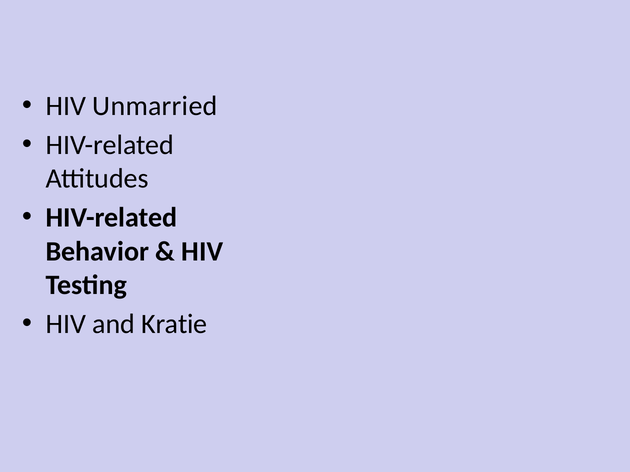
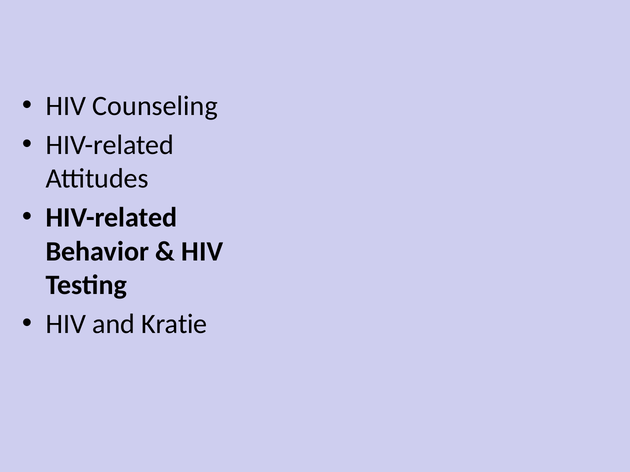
Unmarried: Unmarried -> Counseling
